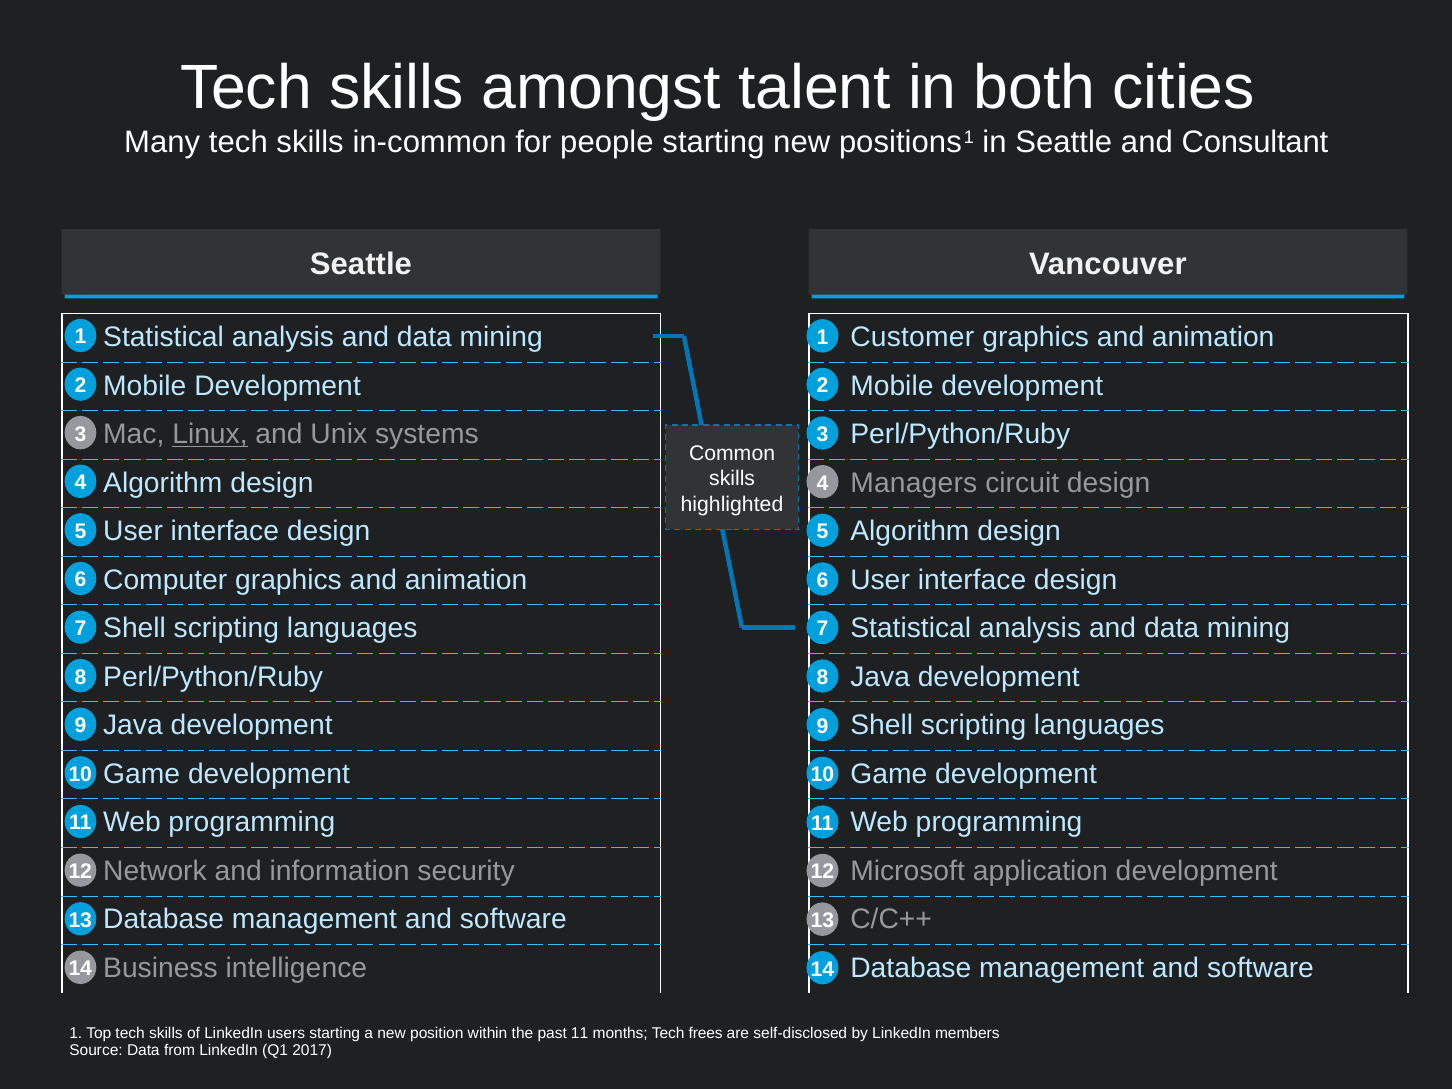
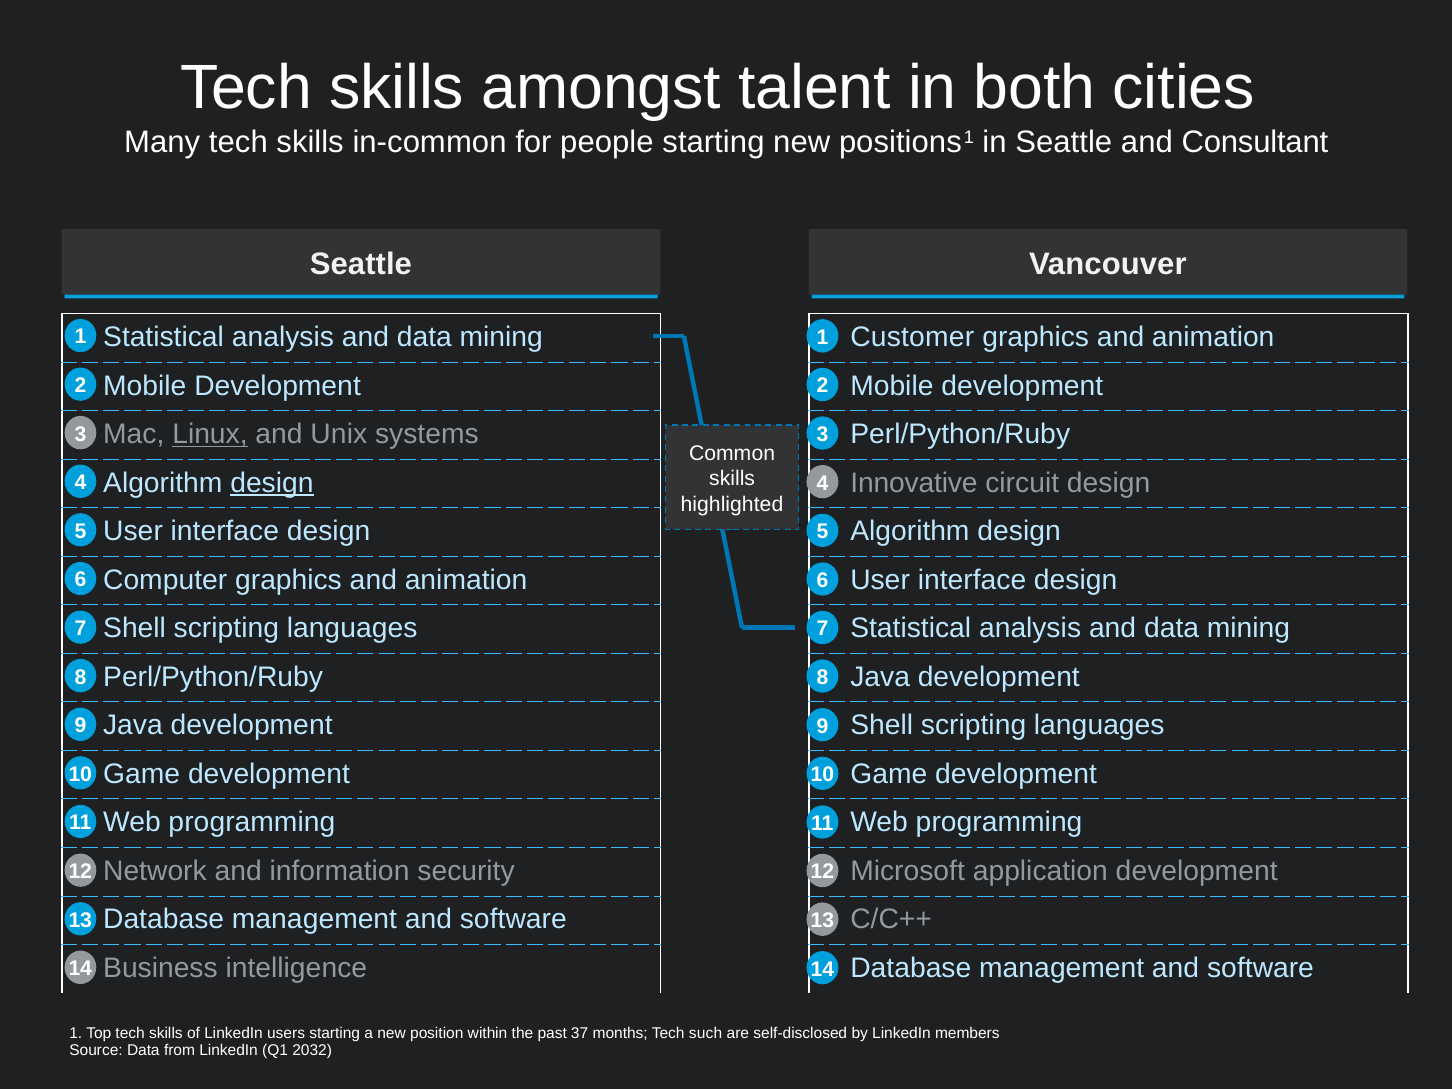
design at (272, 483) underline: none -> present
Managers: Managers -> Innovative
past 11: 11 -> 37
frees: frees -> such
2017: 2017 -> 2032
